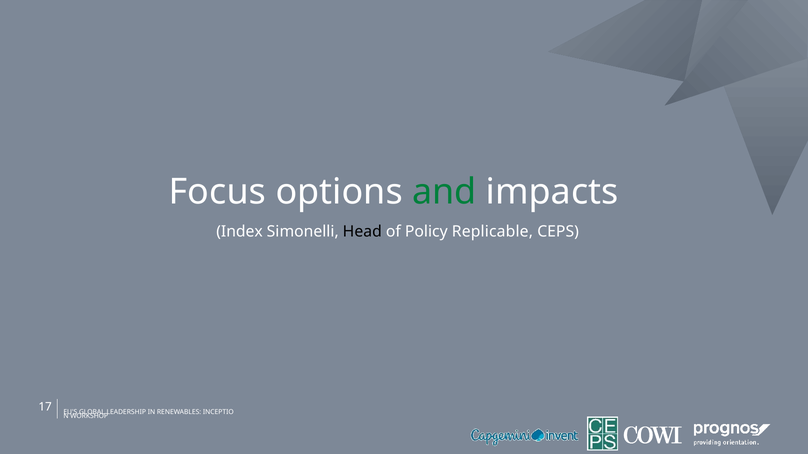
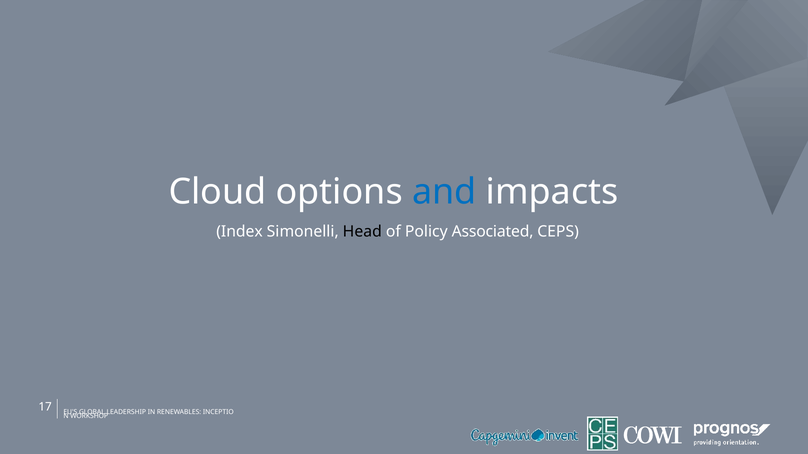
Focus: Focus -> Cloud
and colour: green -> blue
Replicable: Replicable -> Associated
